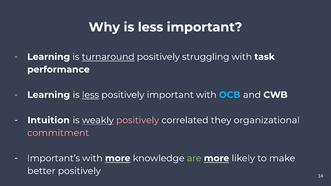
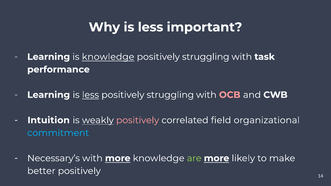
is turnaround: turnaround -> knowledge
less positively important: important -> struggling
OCB colour: light blue -> pink
they: they -> field
commitment colour: pink -> light blue
Important’s: Important’s -> Necessary’s
